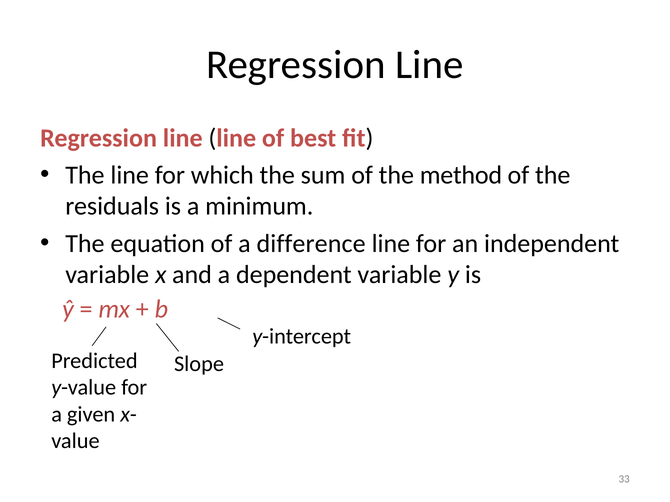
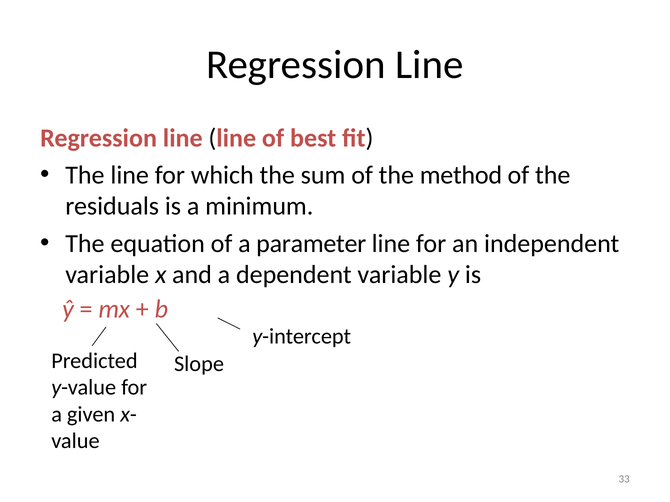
difference: difference -> parameter
